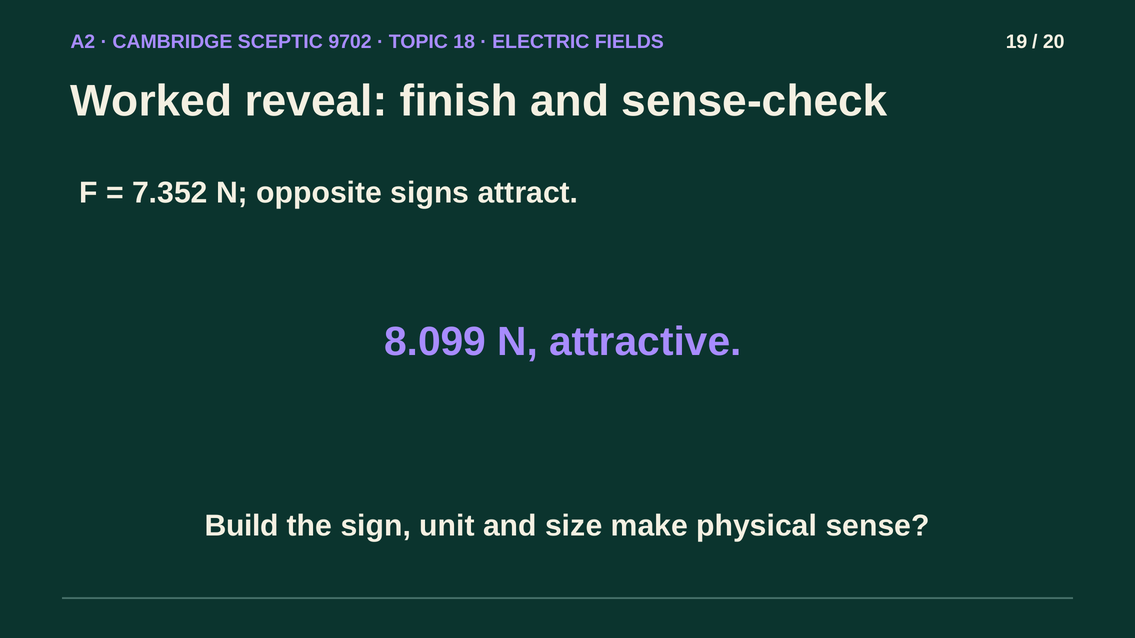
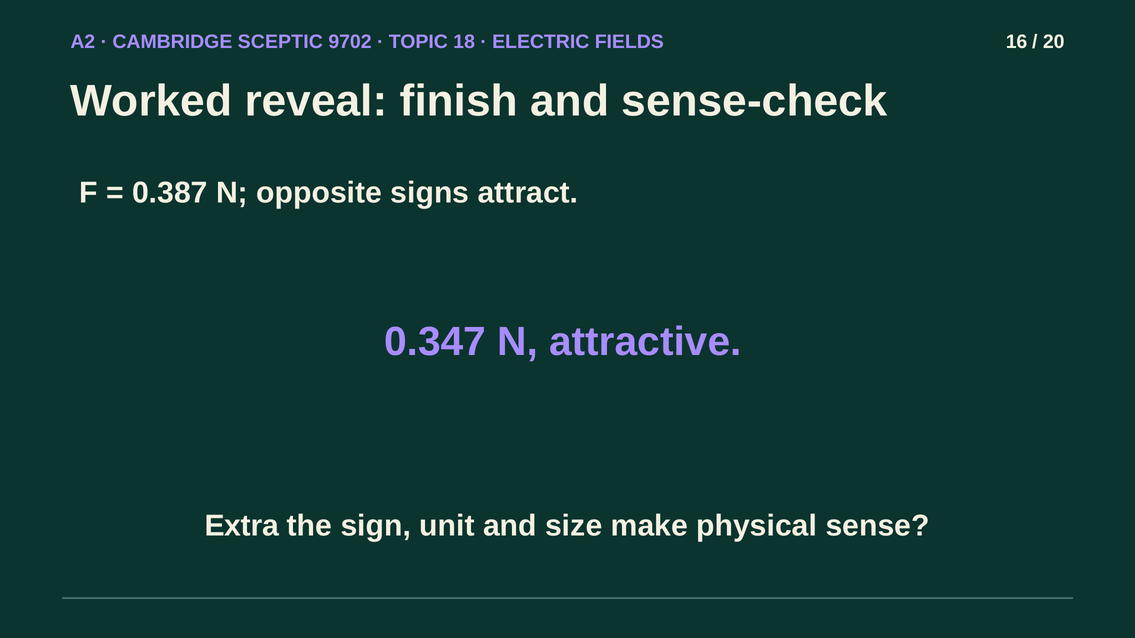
19: 19 -> 16
7.352: 7.352 -> 0.387
8.099: 8.099 -> 0.347
Build: Build -> Extra
